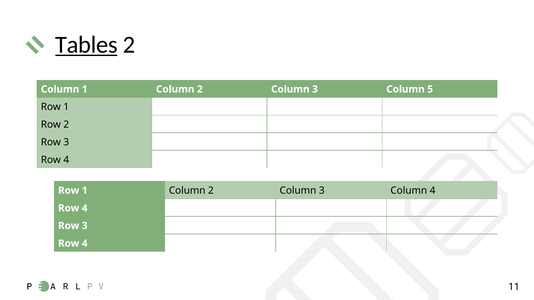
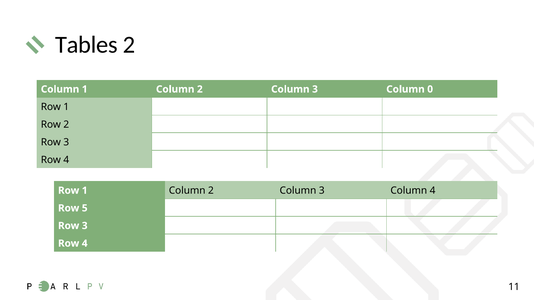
Tables underline: present -> none
5: 5 -> 0
4 at (85, 208): 4 -> 5
